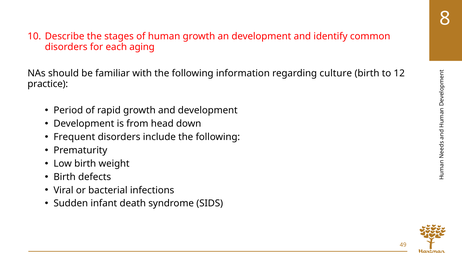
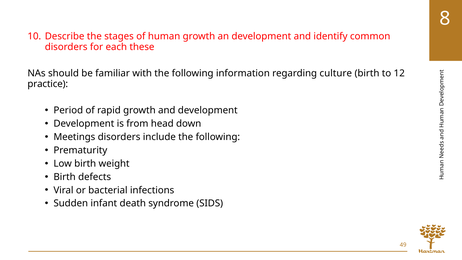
aging: aging -> these
Frequent: Frequent -> Meetings
